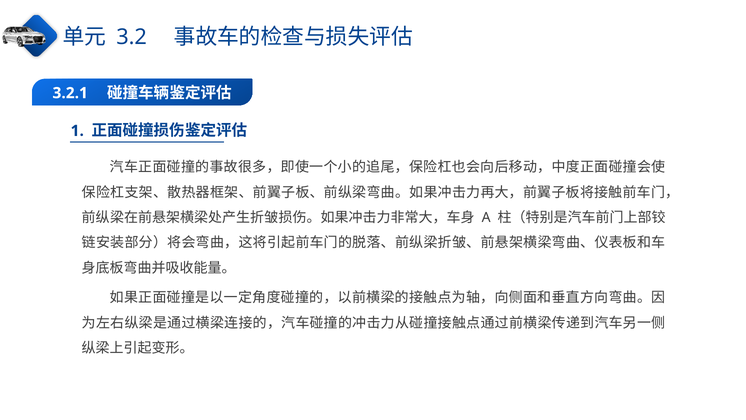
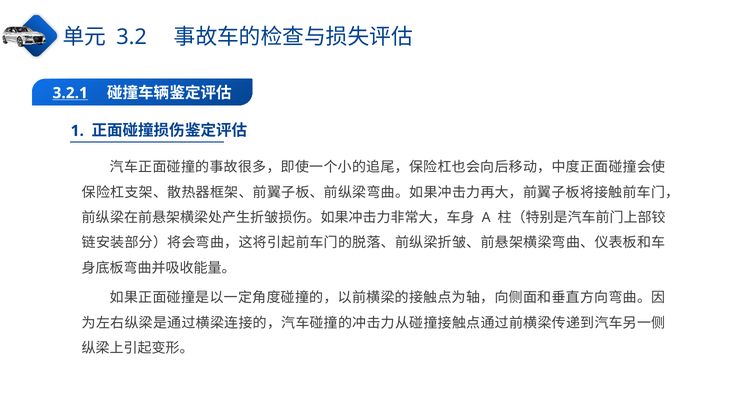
3.2.1 underline: none -> present
